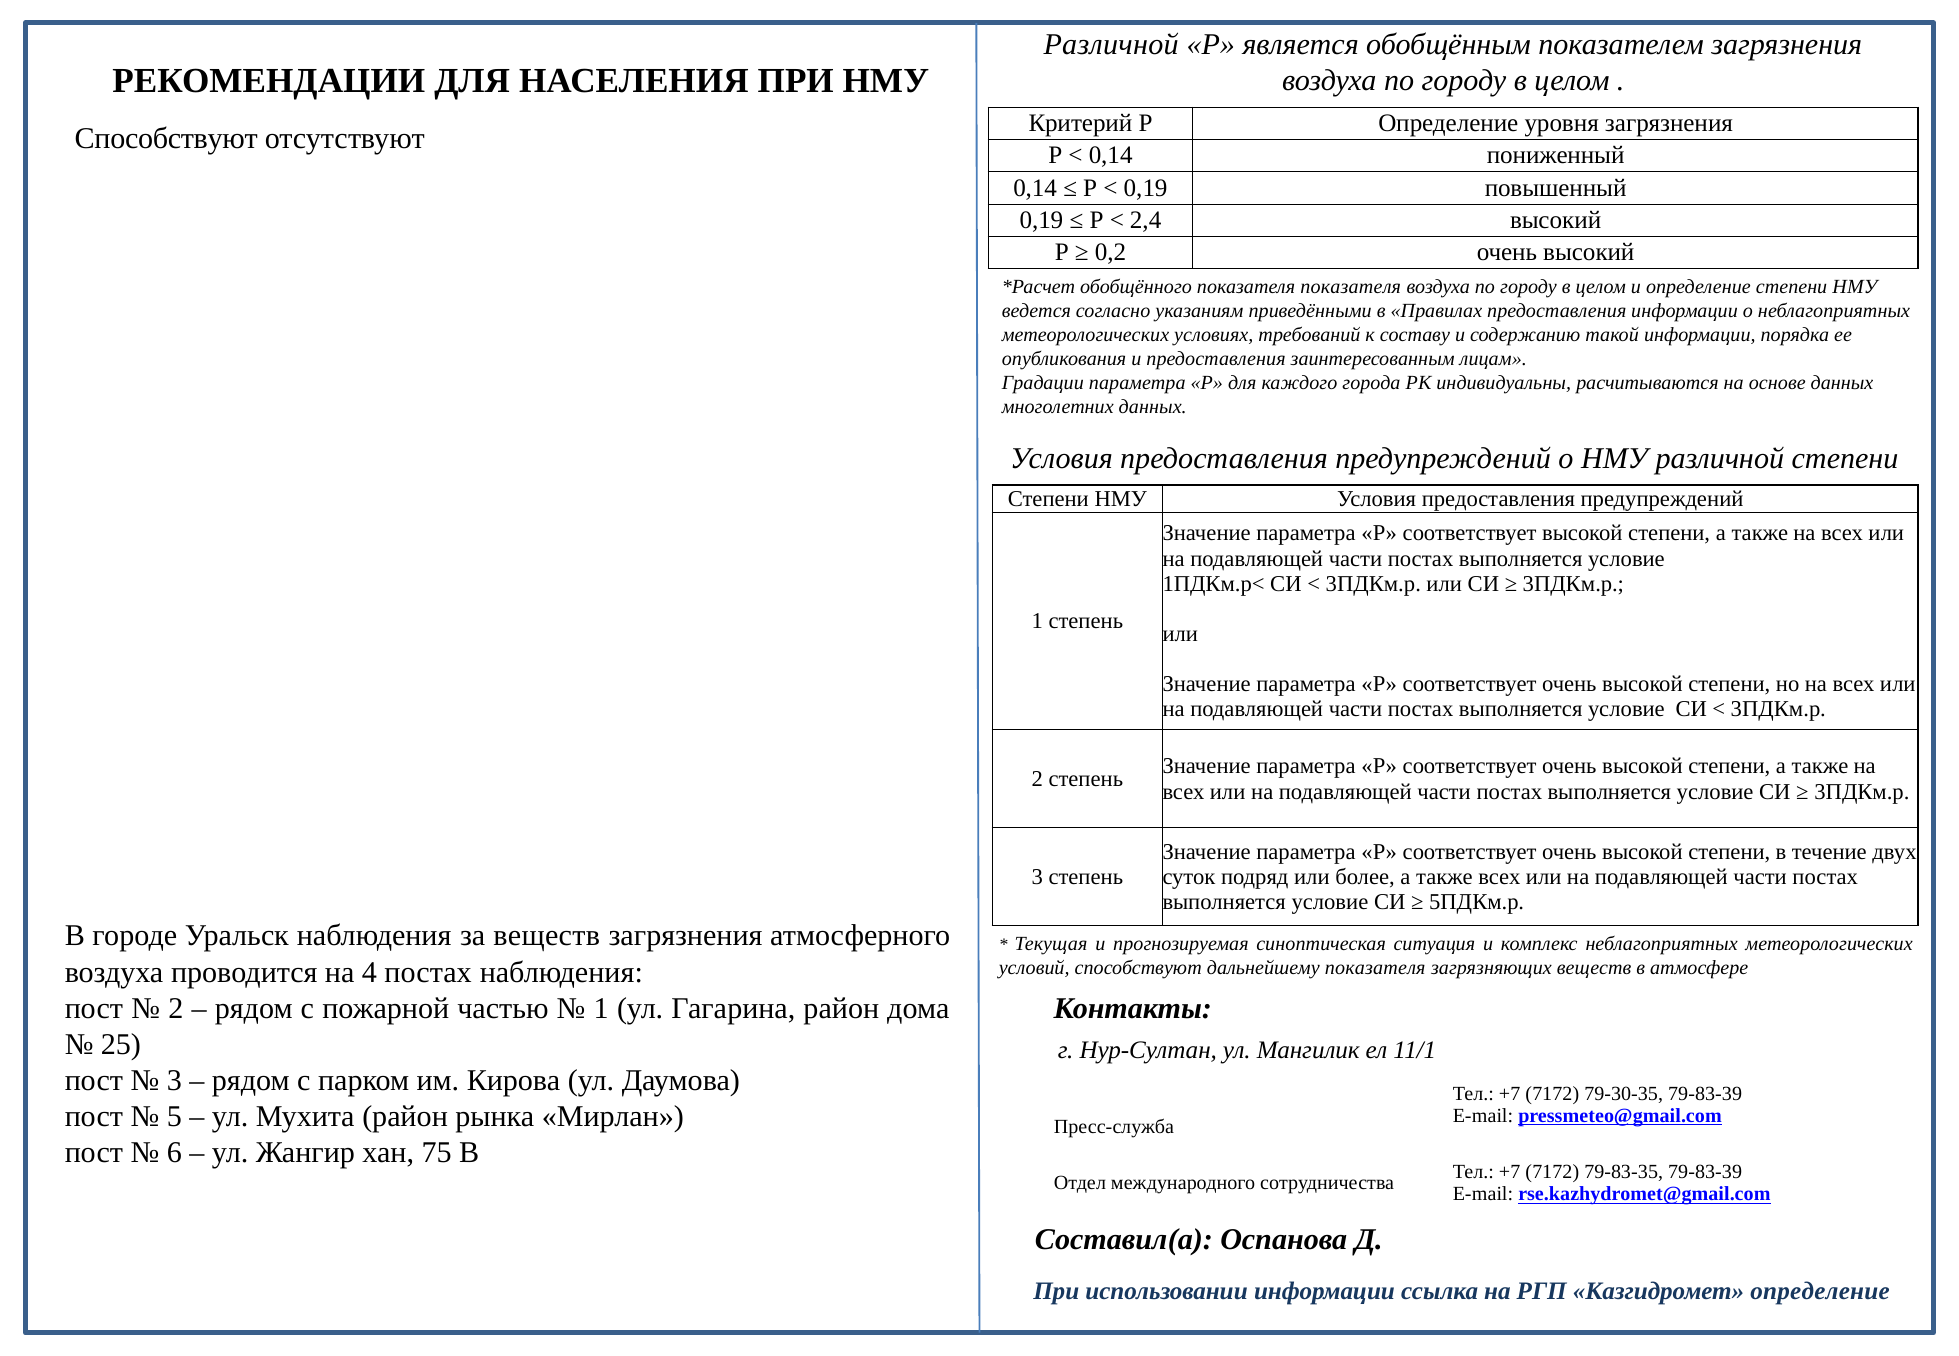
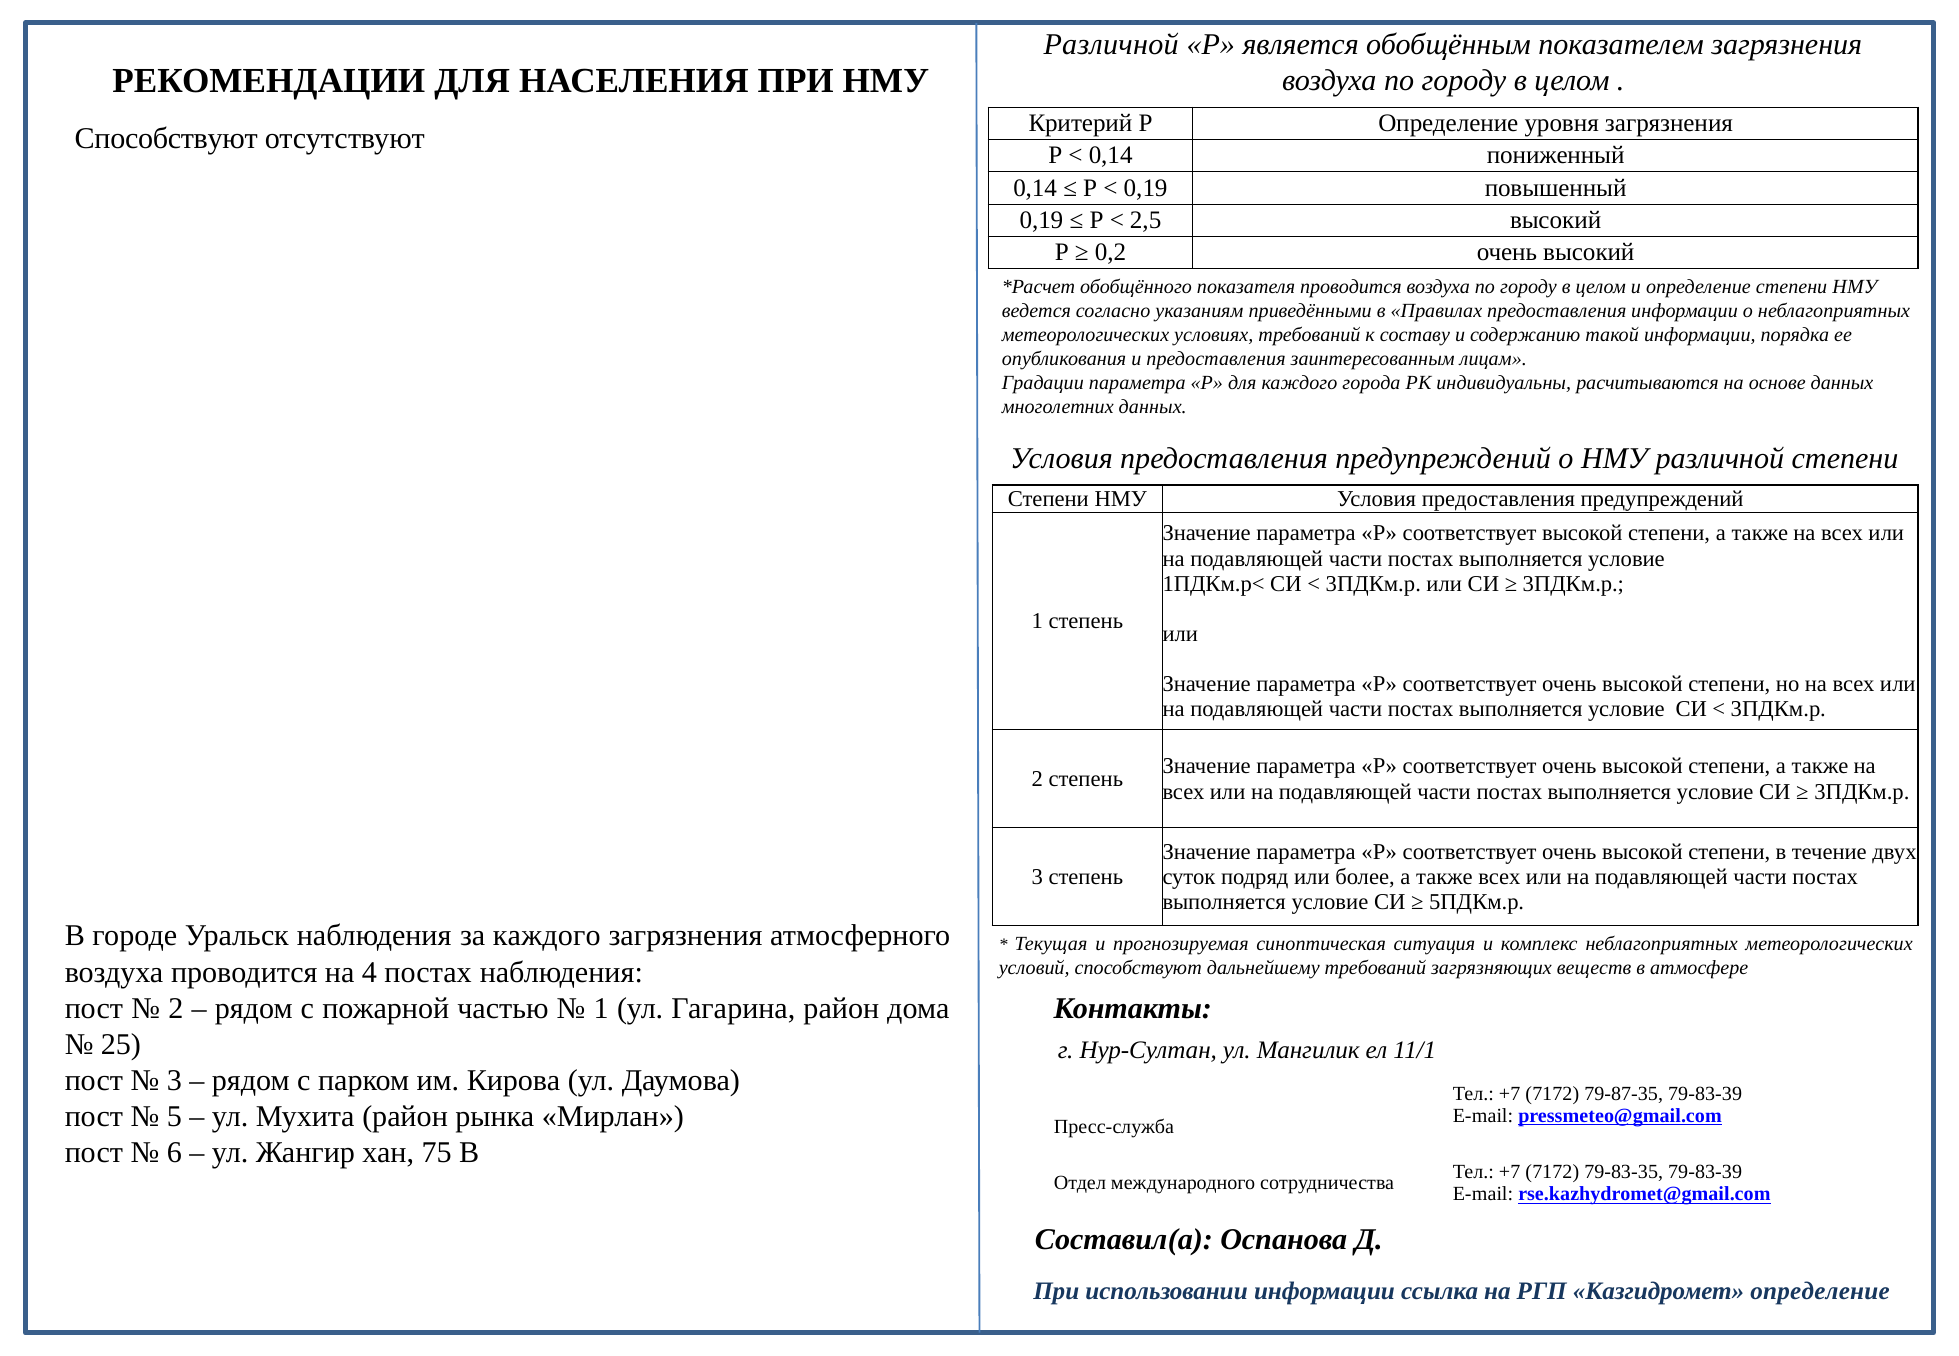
2,4: 2,4 -> 2,5
показателя показателя: показателя -> проводится
за веществ: веществ -> каждого
дальнейшему показателя: показателя -> требований
79-30-35: 79-30-35 -> 79-87-35
